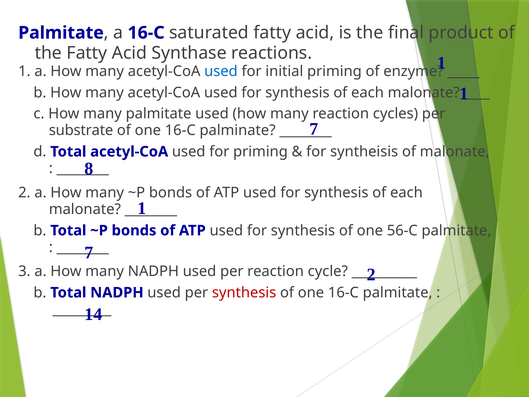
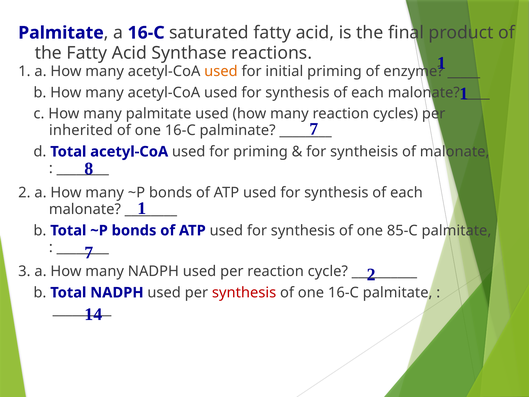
used at (221, 71) colour: blue -> orange
substrate: substrate -> inherited
56-C: 56-C -> 85-C
